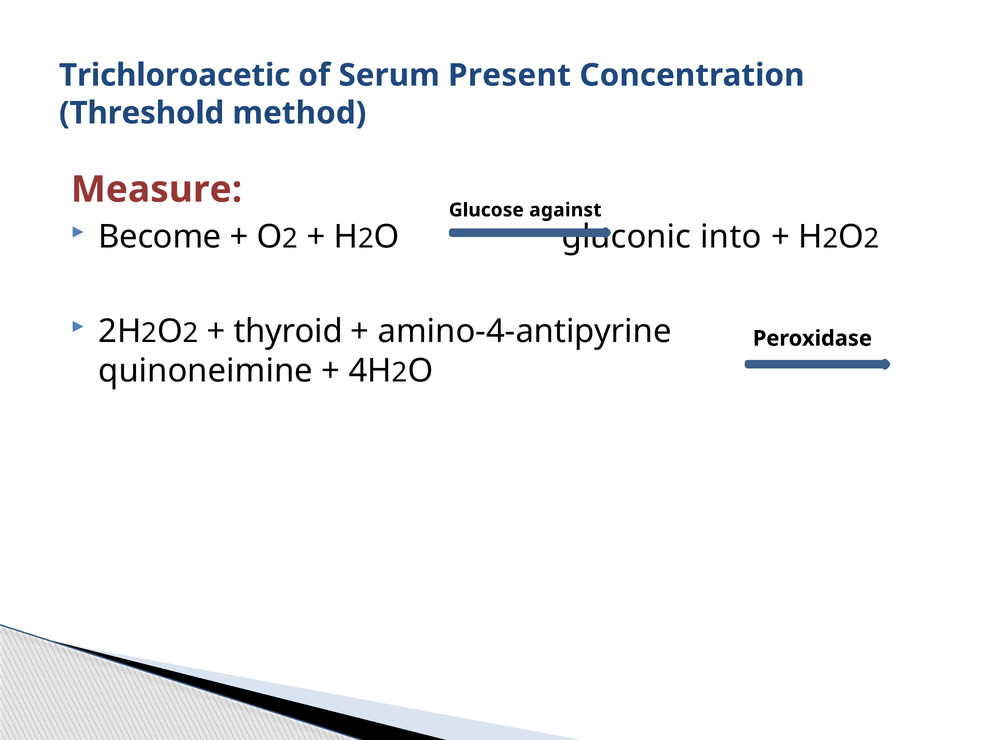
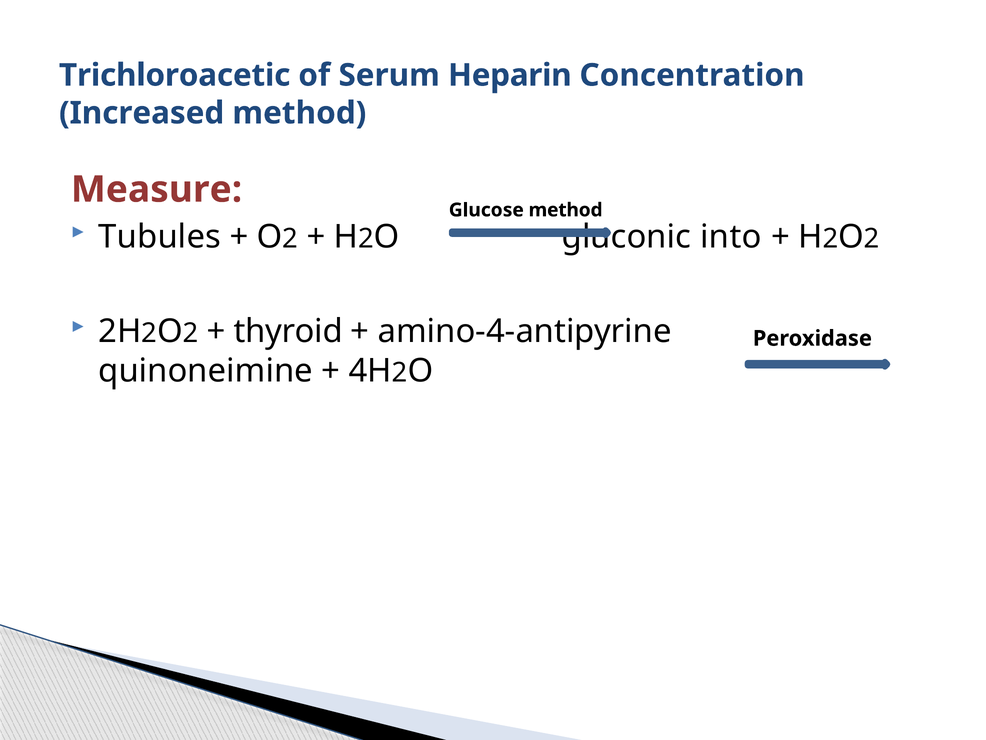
Present: Present -> Heparin
Threshold: Threshold -> Increased
Glucose against: against -> method
Become: Become -> Tubules
